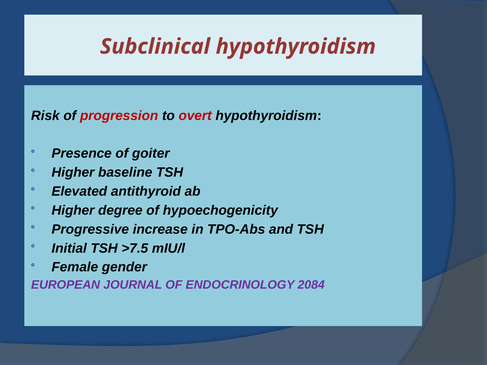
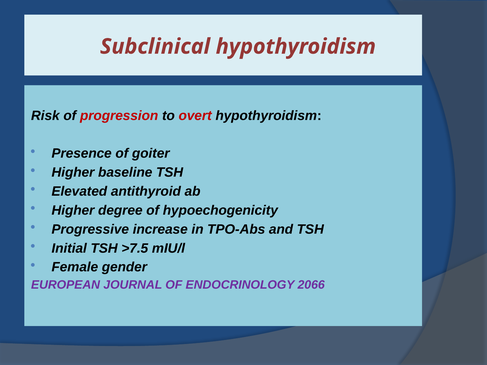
2084: 2084 -> 2066
